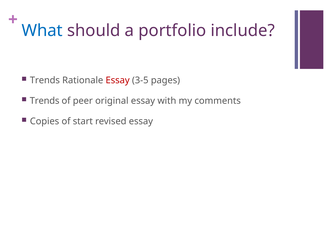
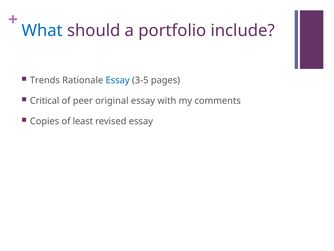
Essay at (118, 80) colour: red -> blue
Trends at (45, 101): Trends -> Critical
start: start -> least
